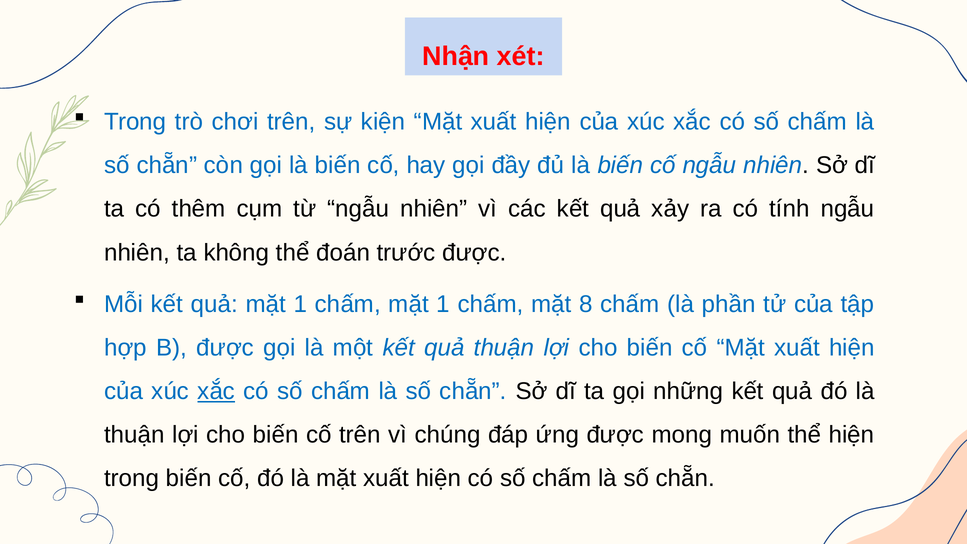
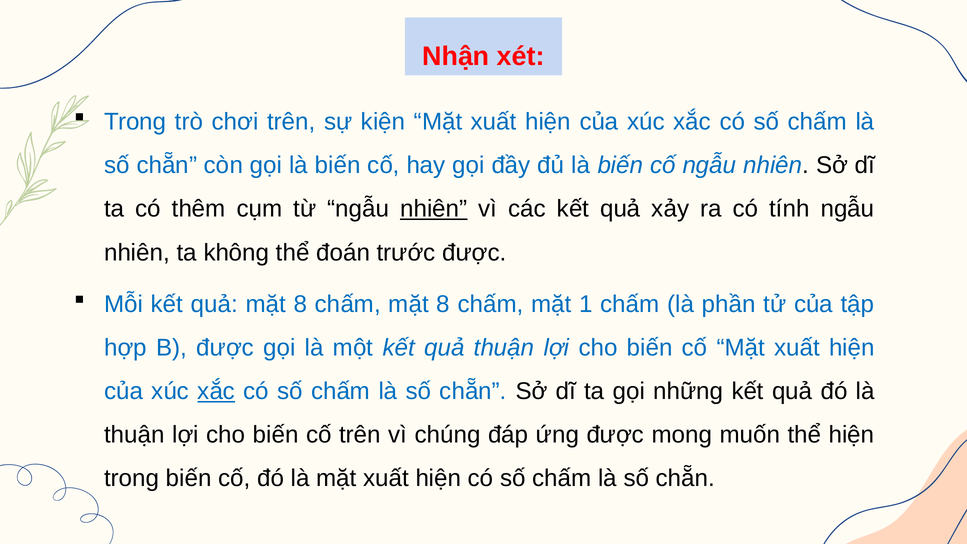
nhiên at (434, 209) underline: none -> present
quả mặt 1: 1 -> 8
chấm mặt 1: 1 -> 8
8: 8 -> 1
